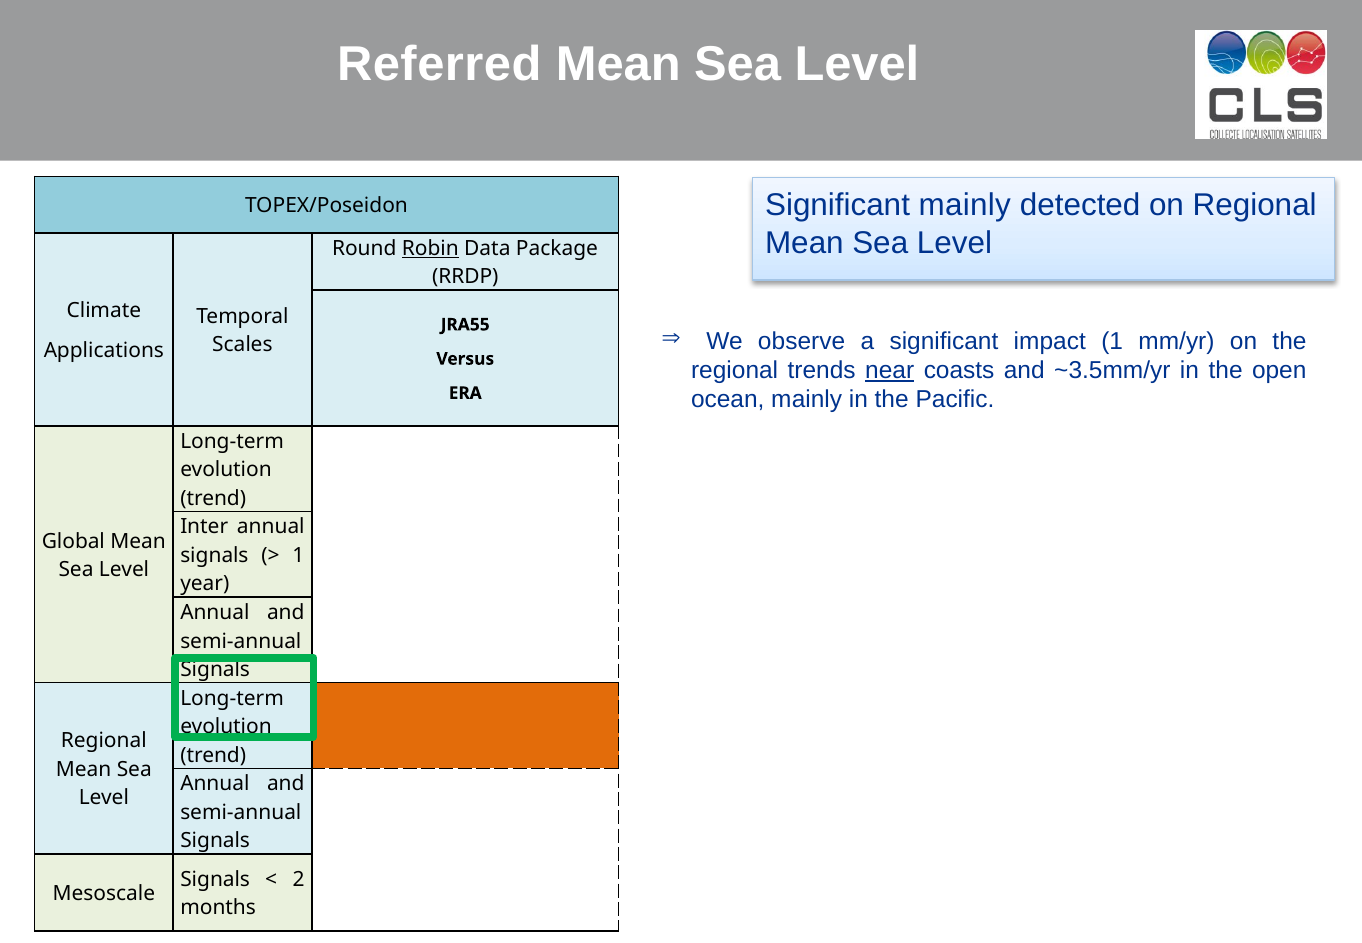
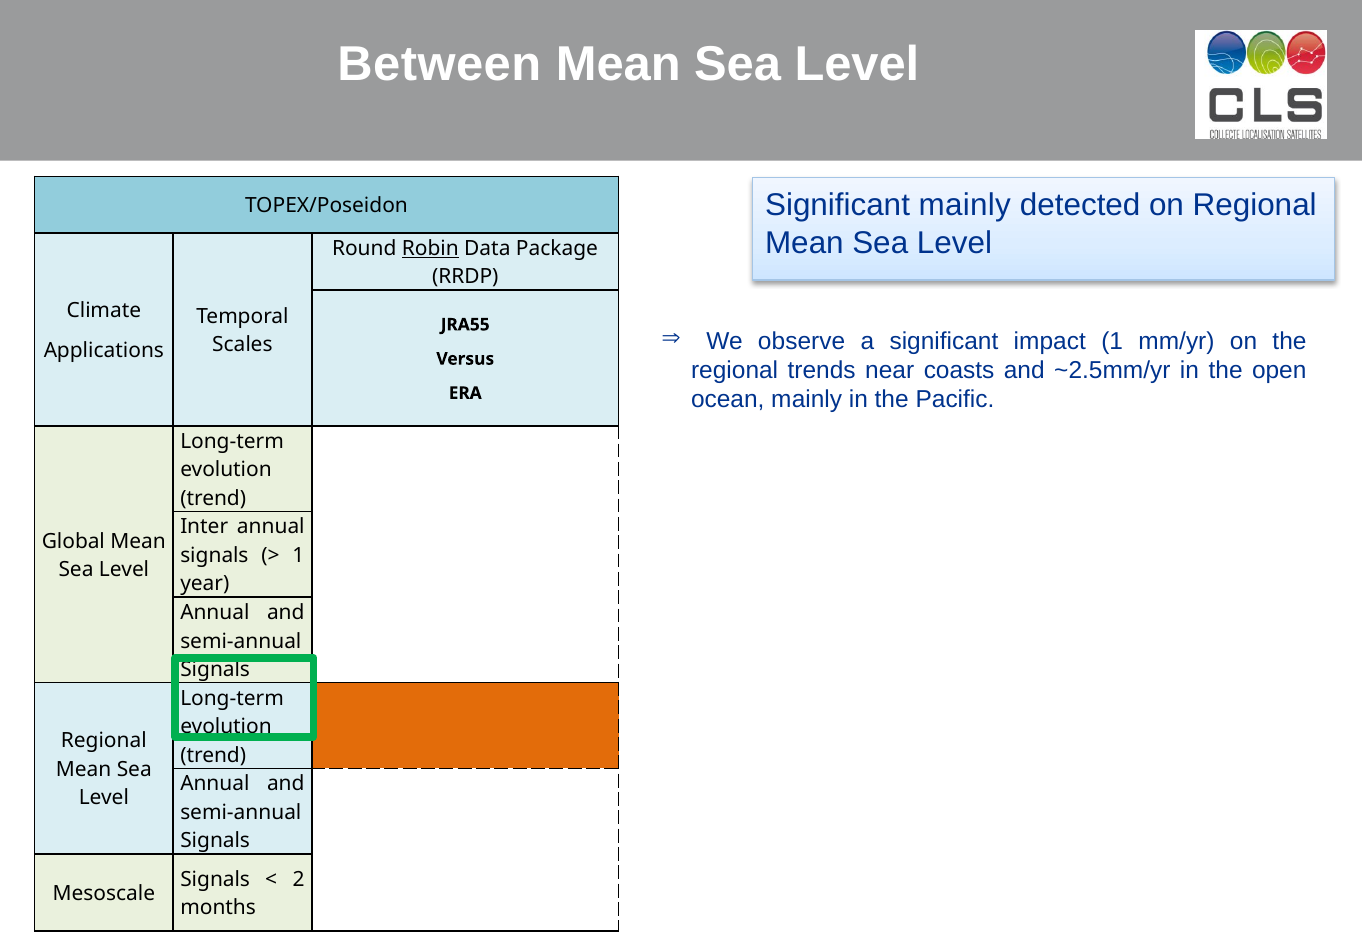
Referred: Referred -> Between
near underline: present -> none
~3.5mm/yr: ~3.5mm/yr -> ~2.5mm/yr
